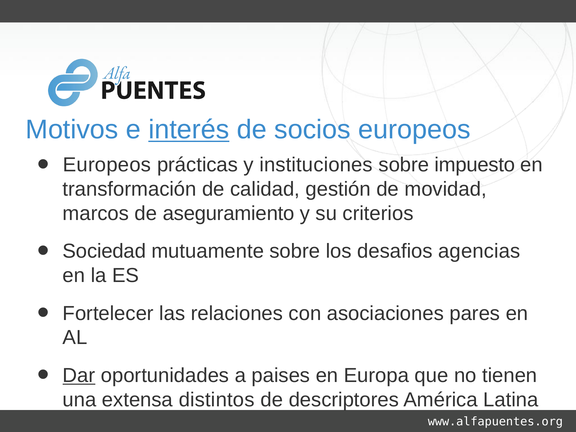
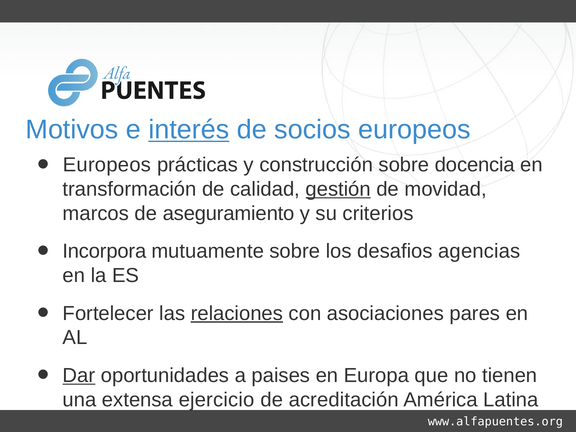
instituciones: instituciones -> construcción
impuesto: impuesto -> docencia
gestión underline: none -> present
Sociedad: Sociedad -> Incorpora
relaciones underline: none -> present
distintos: distintos -> ejercicio
descriptores: descriptores -> acreditación
